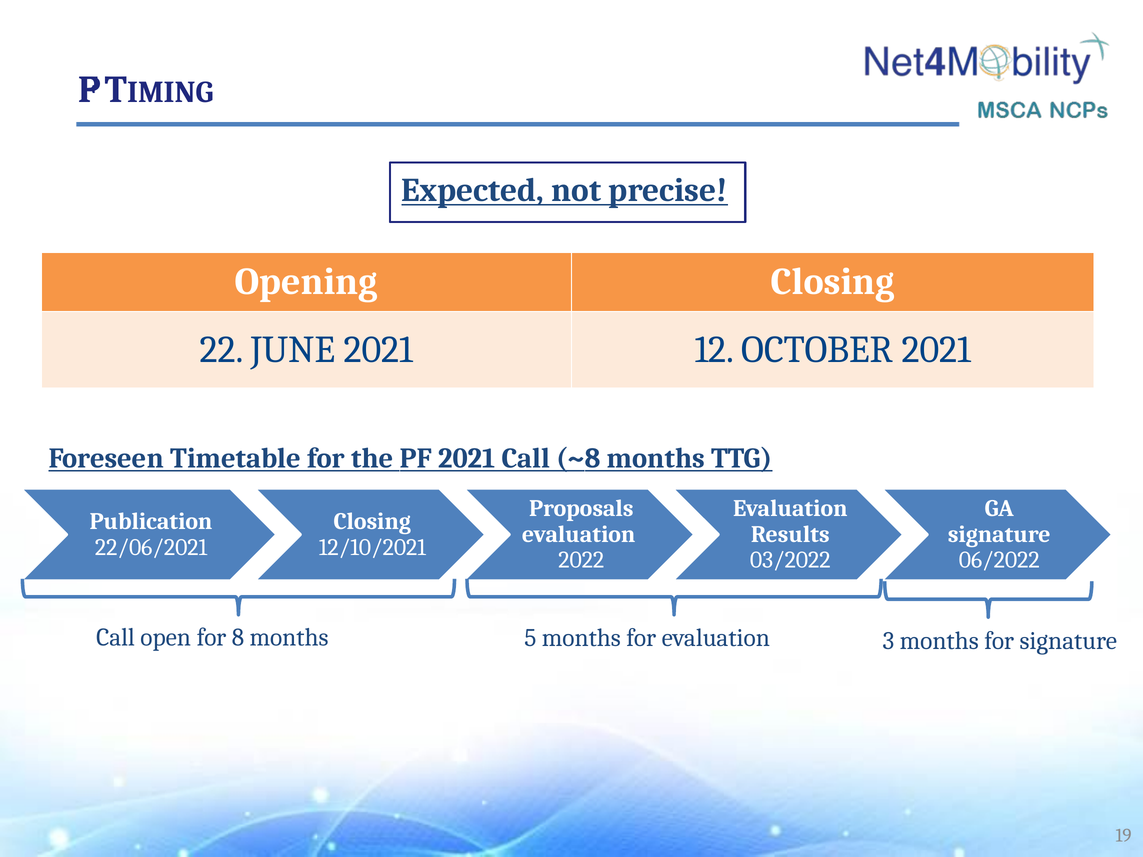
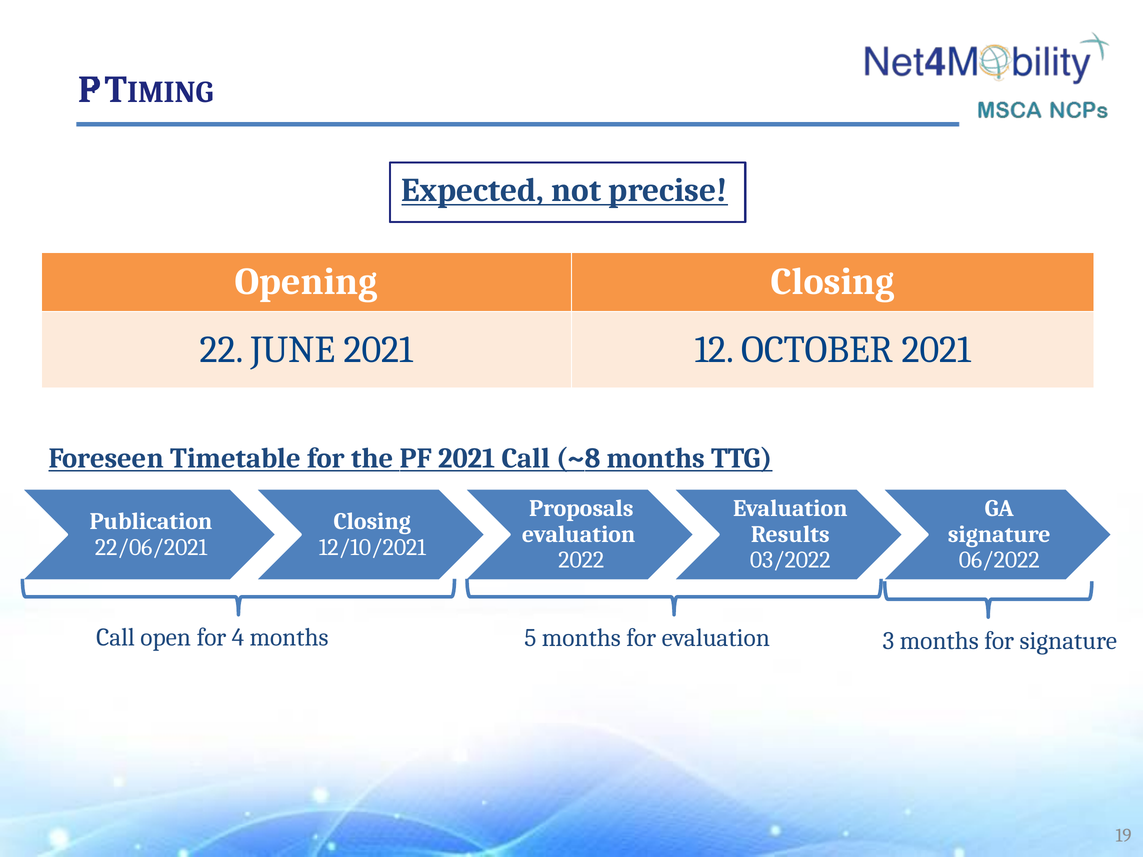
8: 8 -> 4
